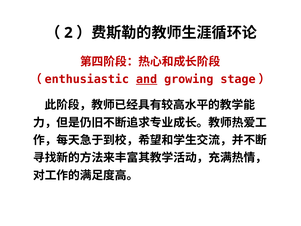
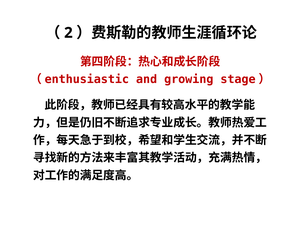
and underline: present -> none
